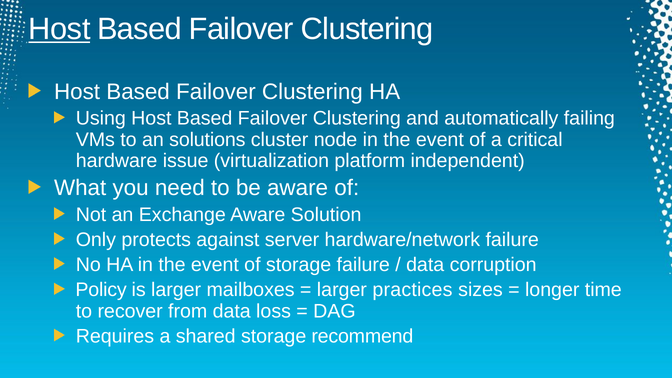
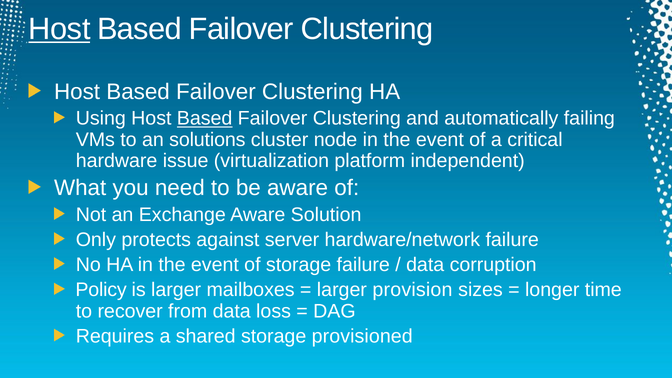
Based at (205, 118) underline: none -> present
practices: practices -> provision
recommend: recommend -> provisioned
